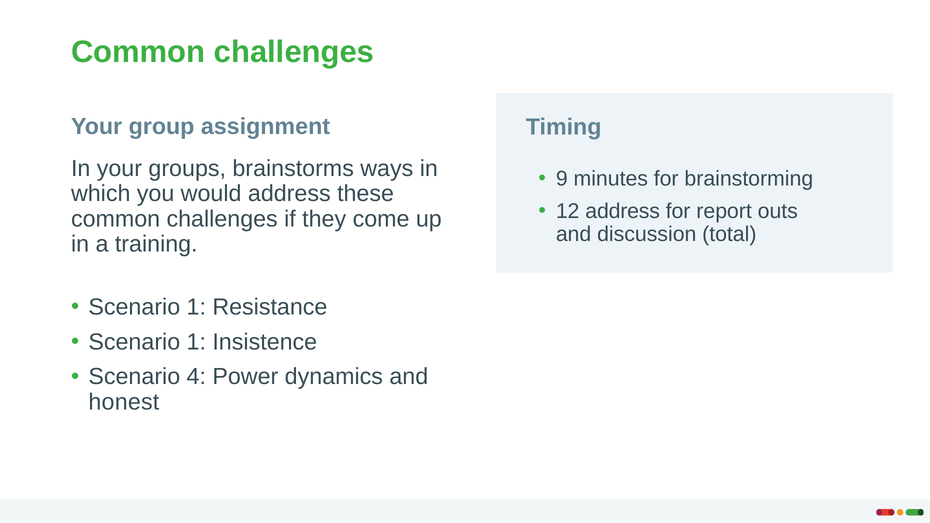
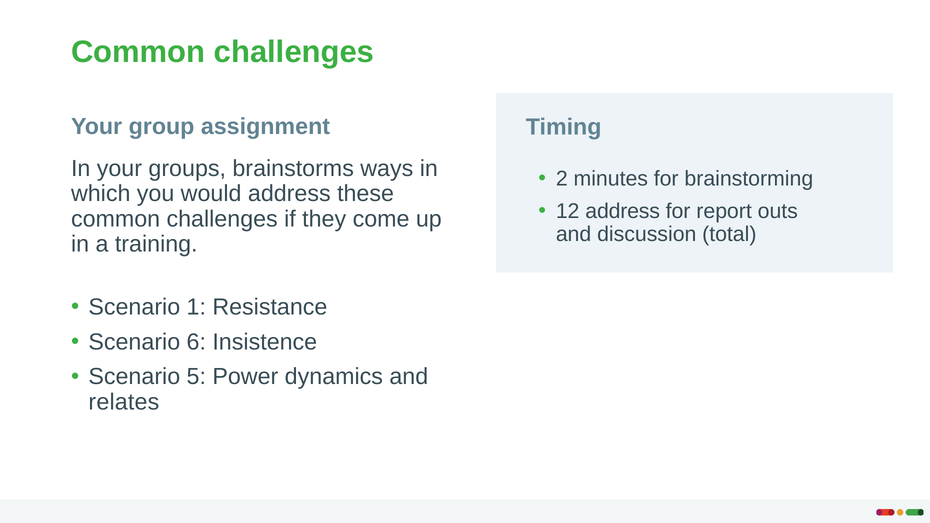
9: 9 -> 2
1 at (196, 342): 1 -> 6
4: 4 -> 5
honest: honest -> relates
